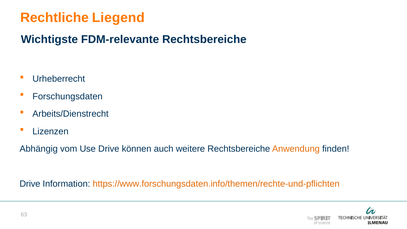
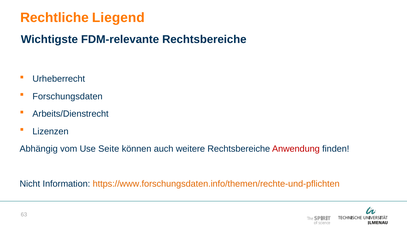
Use Drive: Drive -> Seite
Anwendung colour: orange -> red
Drive at (30, 184): Drive -> Nicht
